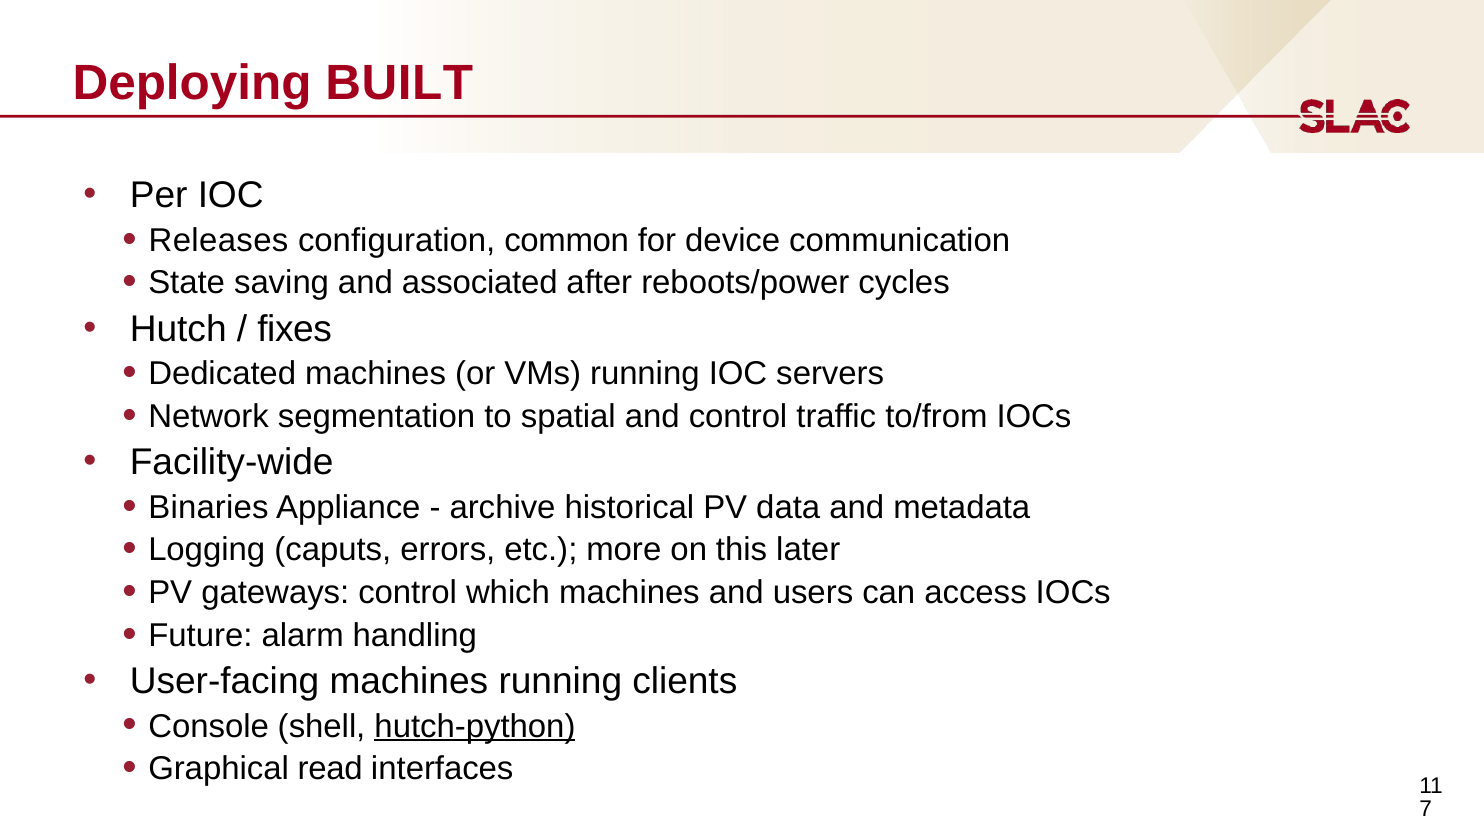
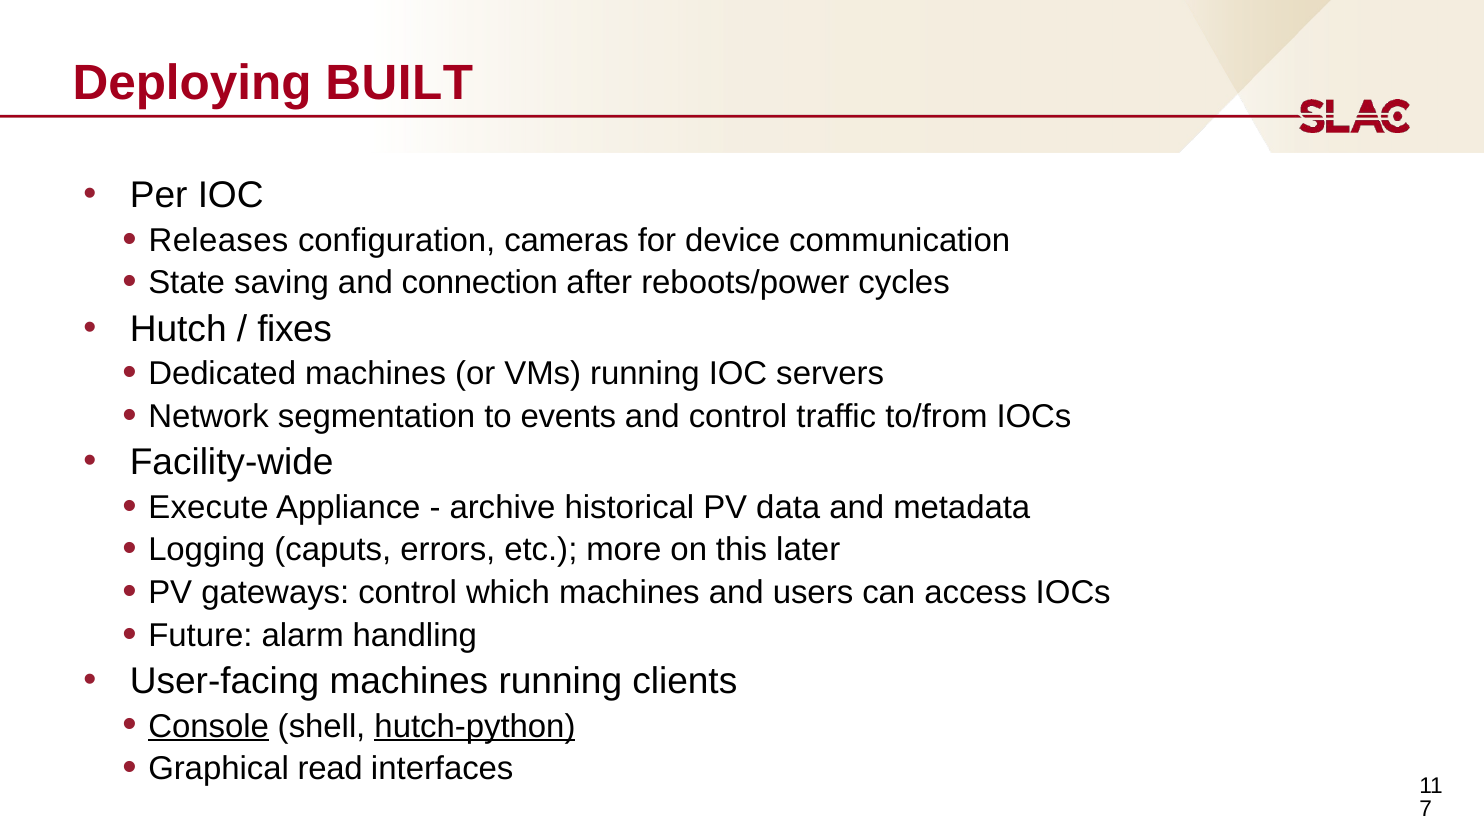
common: common -> cameras
associated: associated -> connection
spatial: spatial -> events
Binaries: Binaries -> Execute
Console underline: none -> present
